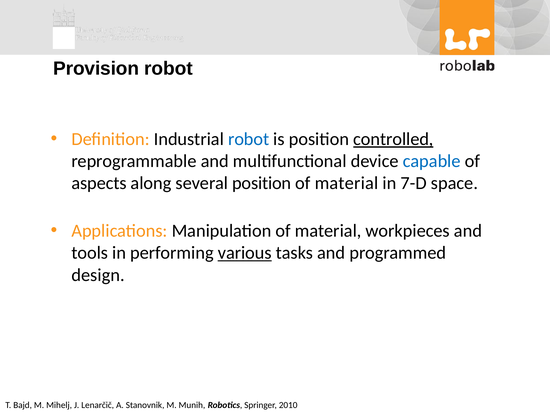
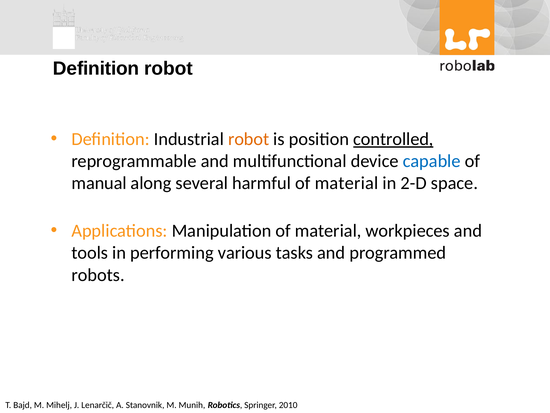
Provision at (96, 68): Provision -> Definition
robot at (249, 139) colour: blue -> orange
aspects: aspects -> manual
several position: position -> harmful
7-D: 7-D -> 2-D
various underline: present -> none
design: design -> robots
